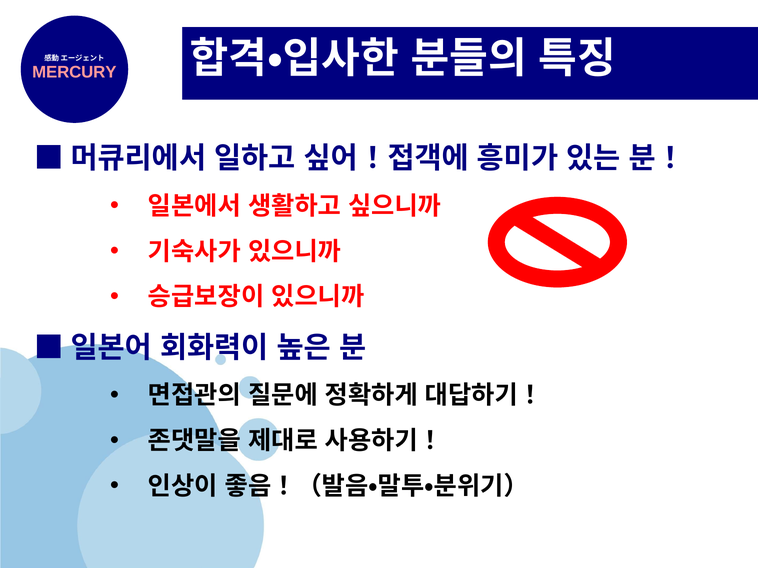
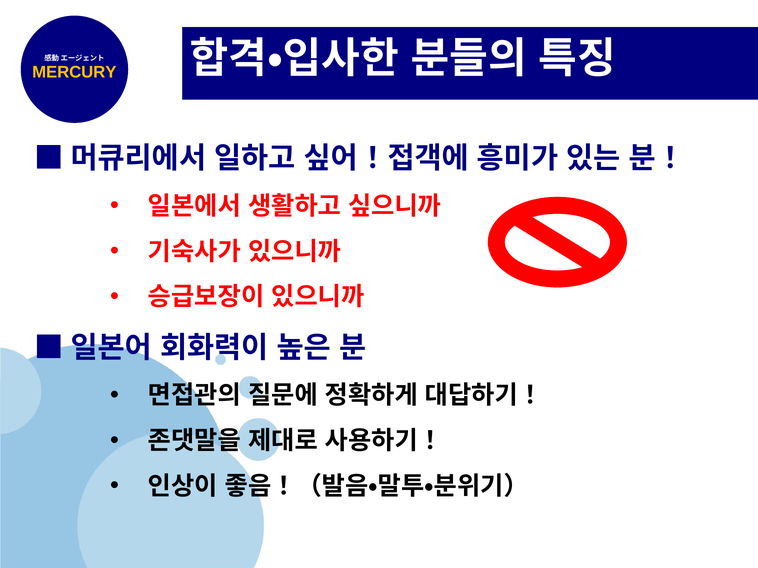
MERCURY colour: pink -> yellow
